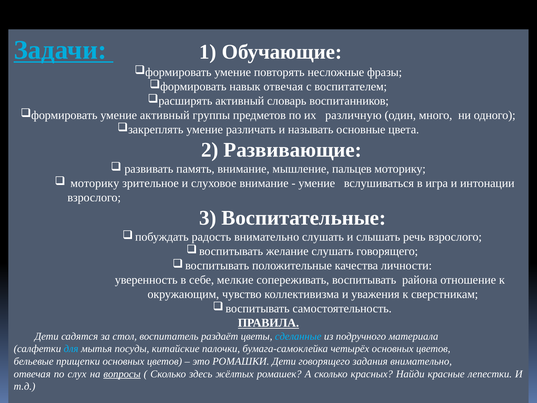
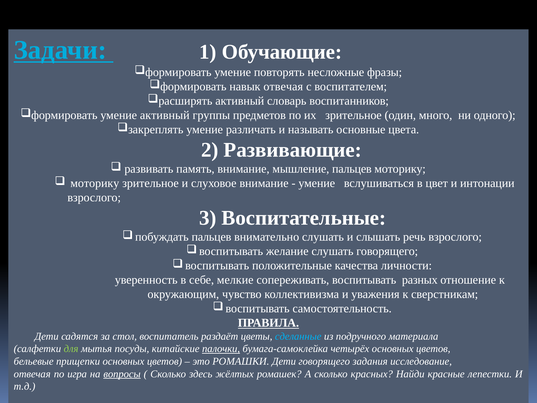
их различную: различную -> зрительное
игра: игра -> цвет
радость at (211, 237): радость -> пальцев
района: района -> разных
для colour: light blue -> light green
палочки underline: none -> present
задания внимательно: внимательно -> исследование
слух: слух -> игра
